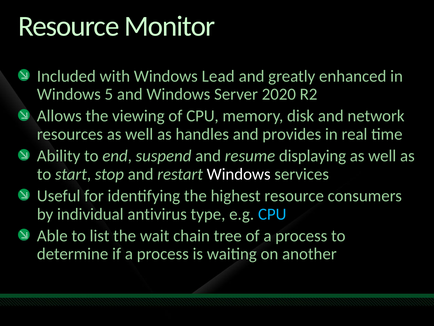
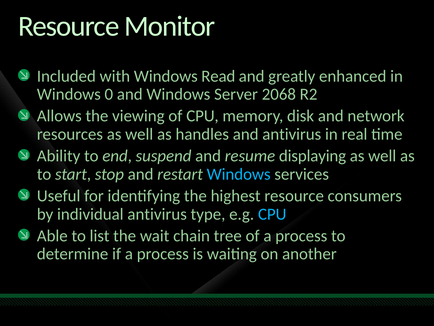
Lead: Lead -> Read
5: 5 -> 0
2020: 2020 -> 2068
and provides: provides -> antivirus
Windows at (239, 174) colour: white -> light blue
